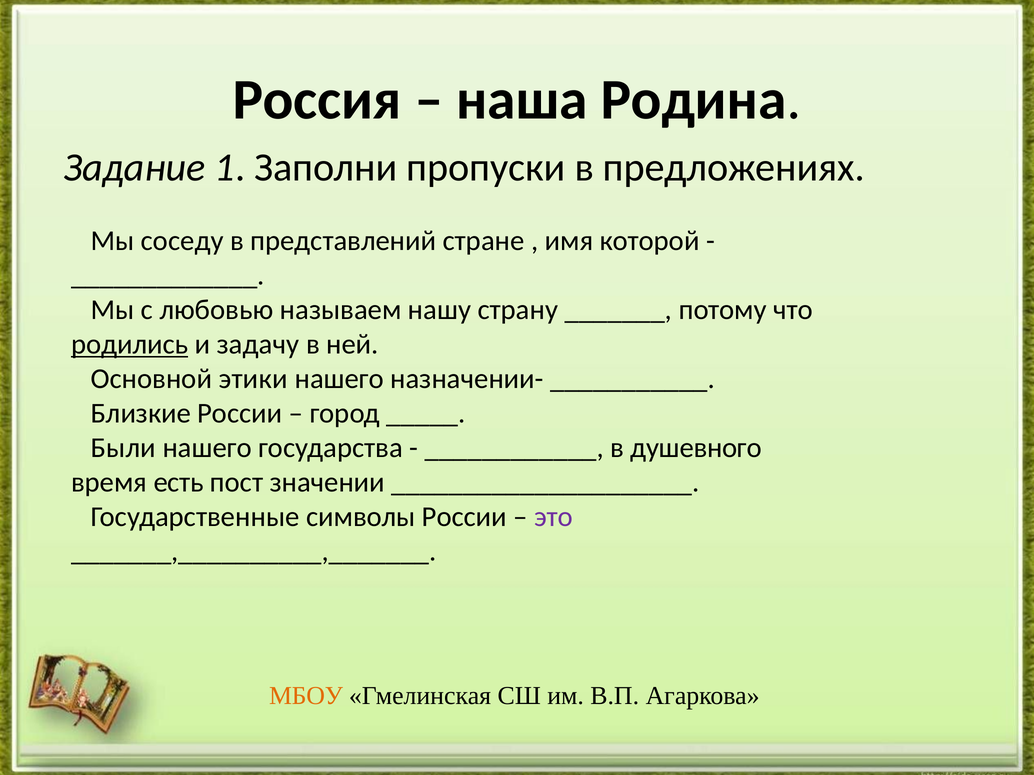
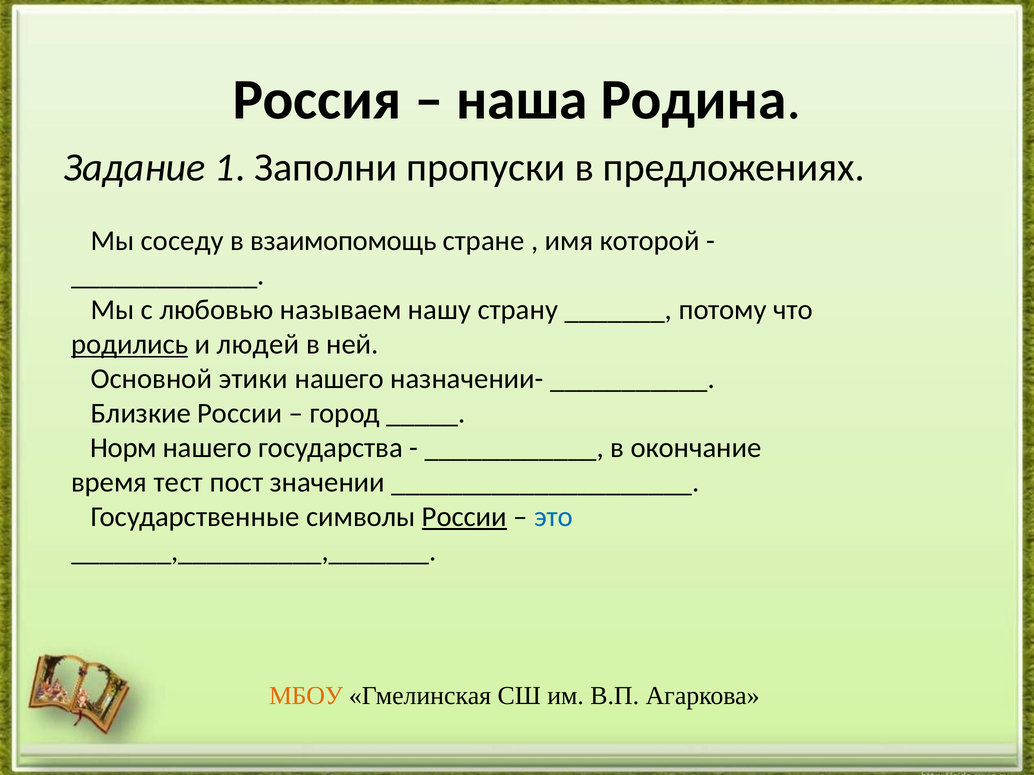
представлений: представлений -> взаимопомощь
задачу: задачу -> людей
Были: Были -> Норм
душевного: душевного -> окончание
есть: есть -> тест
России at (464, 517) underline: none -> present
это colour: purple -> blue
